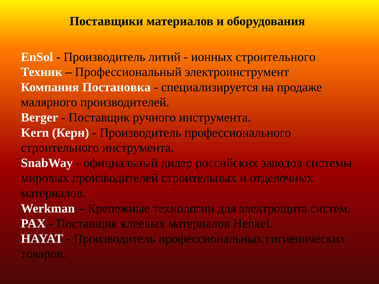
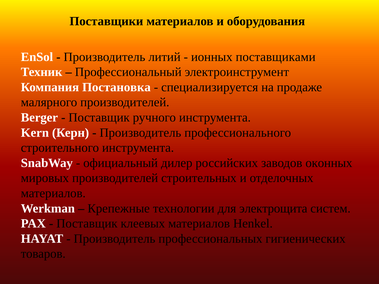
ионных строительного: строительного -> поставщиками
системы: системы -> оконных
